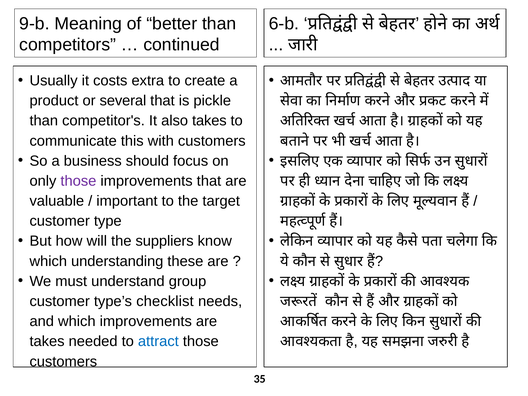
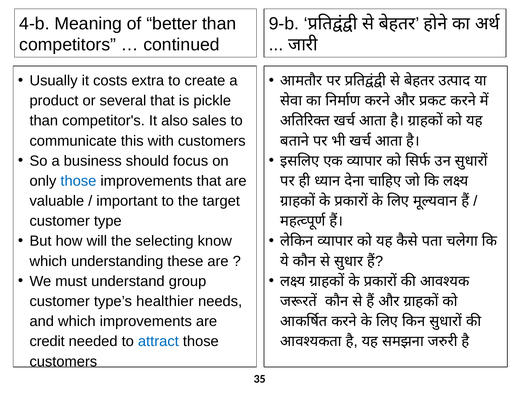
9-b: 9-b -> 4-b
6-b: 6-b -> 9-b
also takes: takes -> sales
those at (78, 181) colour: purple -> blue
suppliers: suppliers -> selecting
checklist: checklist -> healthier
takes at (47, 341): takes -> credit
